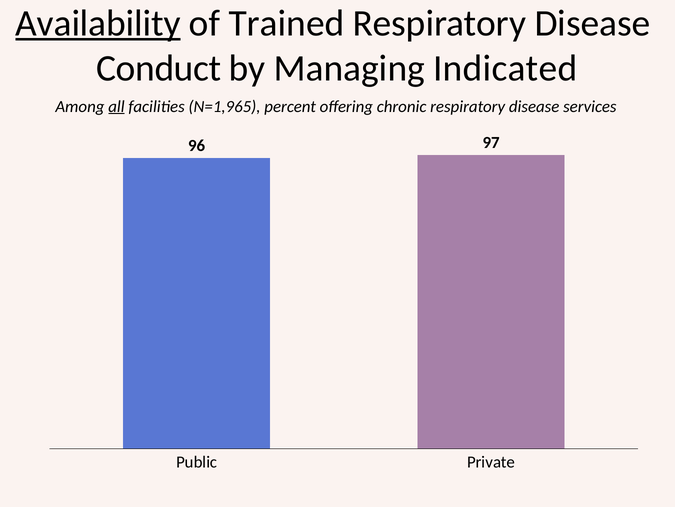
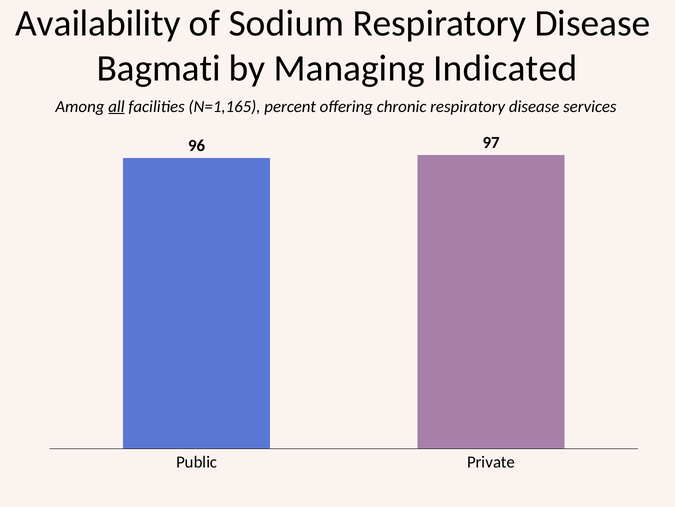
Availability underline: present -> none
Trained: Trained -> Sodium
Conduct: Conduct -> Bagmati
N=1,965: N=1,965 -> N=1,165
